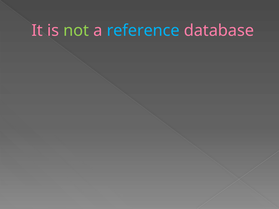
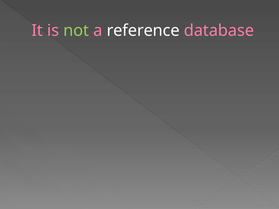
reference colour: light blue -> white
